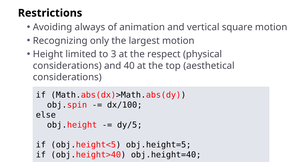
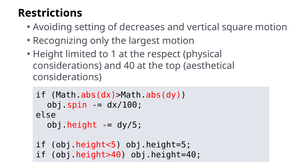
always: always -> setting
animation: animation -> decreases
3: 3 -> 1
